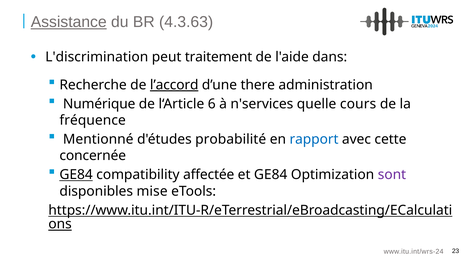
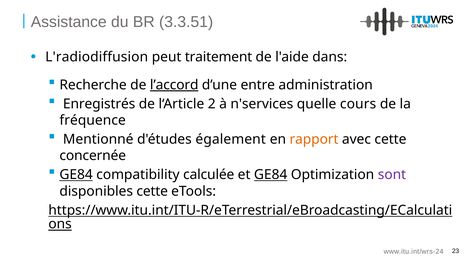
Assistance underline: present -> none
4.3.63: 4.3.63 -> 3.3.51
L'discrimination: L'discrimination -> L'radiodiffusion
there: there -> entre
Numérique: Numérique -> Enregistrés
6: 6 -> 2
probabilité: probabilité -> également
rapport colour: blue -> orange
affectée: affectée -> calculée
GE84 at (271, 175) underline: none -> present
disponibles mise: mise -> cette
